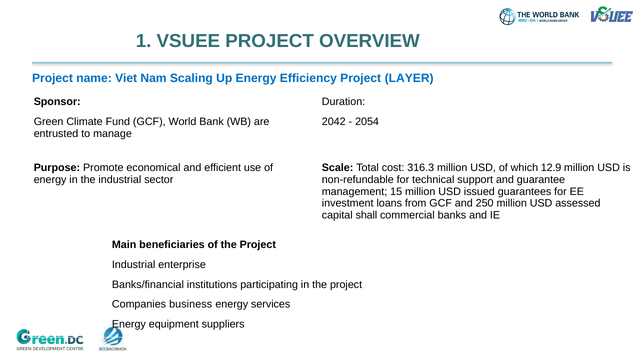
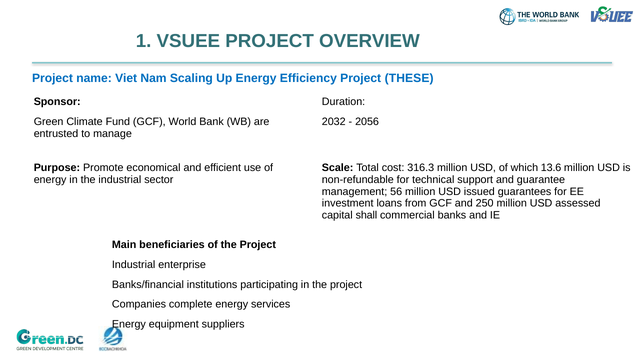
LAYER: LAYER -> THESE
2042: 2042 -> 2032
2054: 2054 -> 2056
12.9: 12.9 -> 13.6
15: 15 -> 56
business: business -> complete
